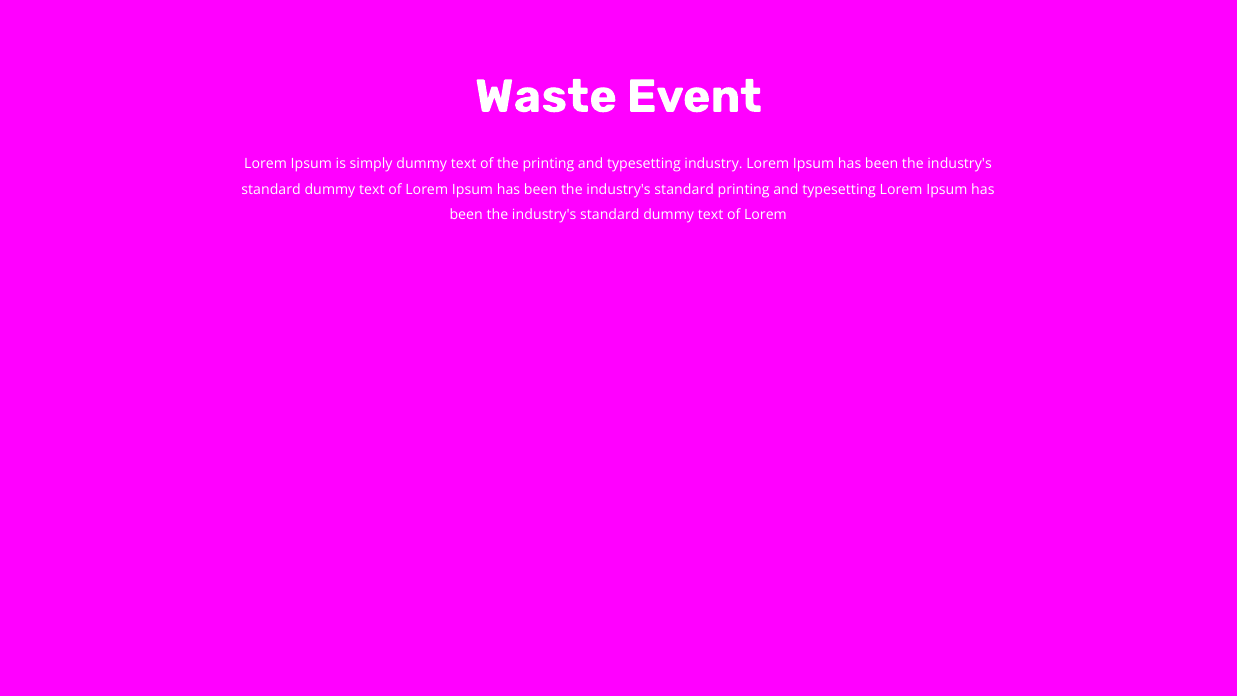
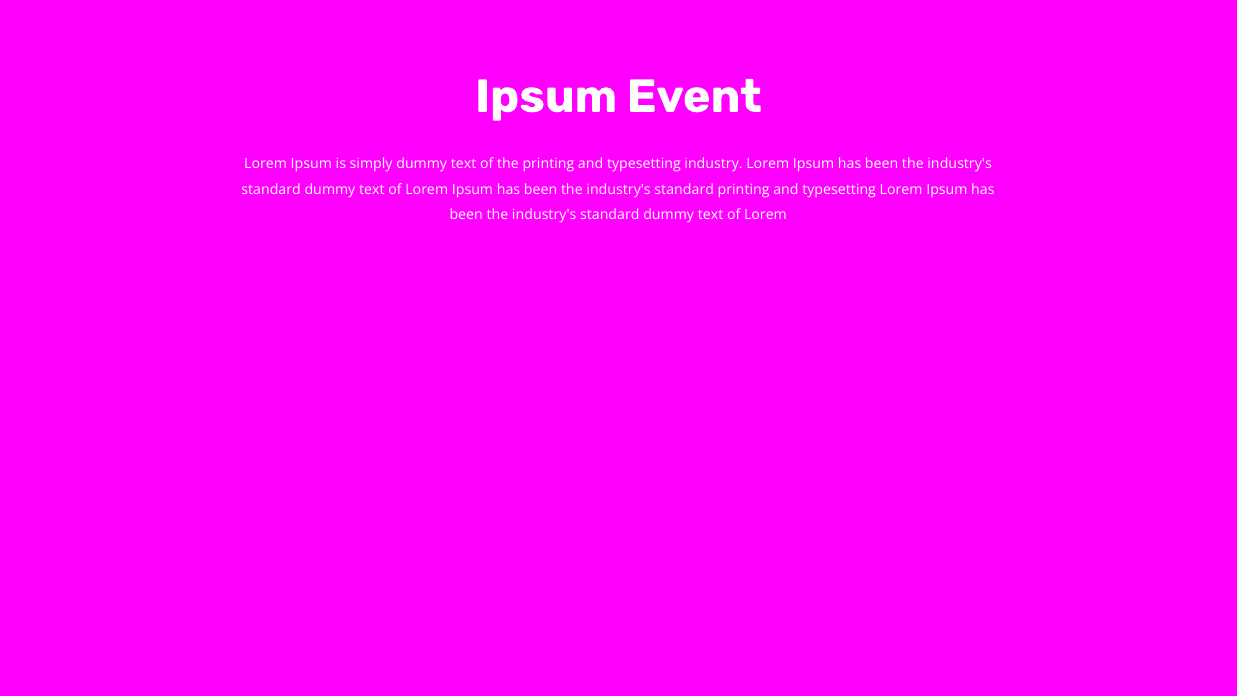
Waste at (546, 96): Waste -> Ipsum
